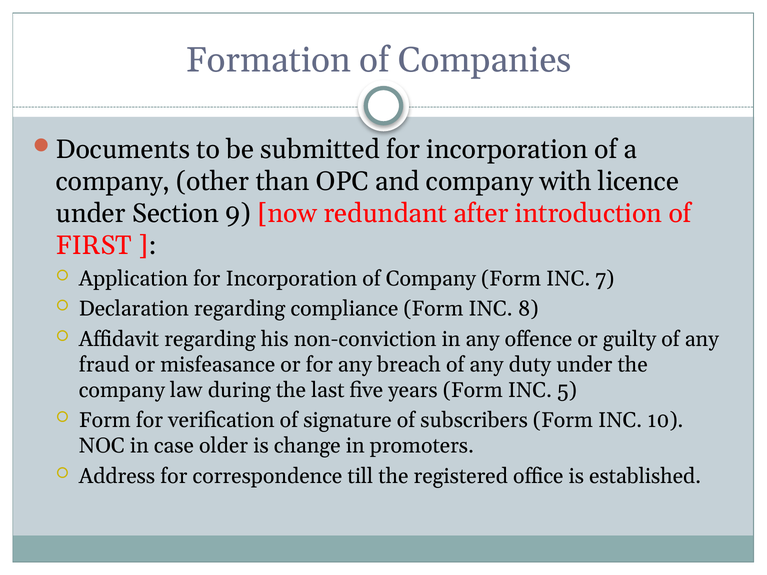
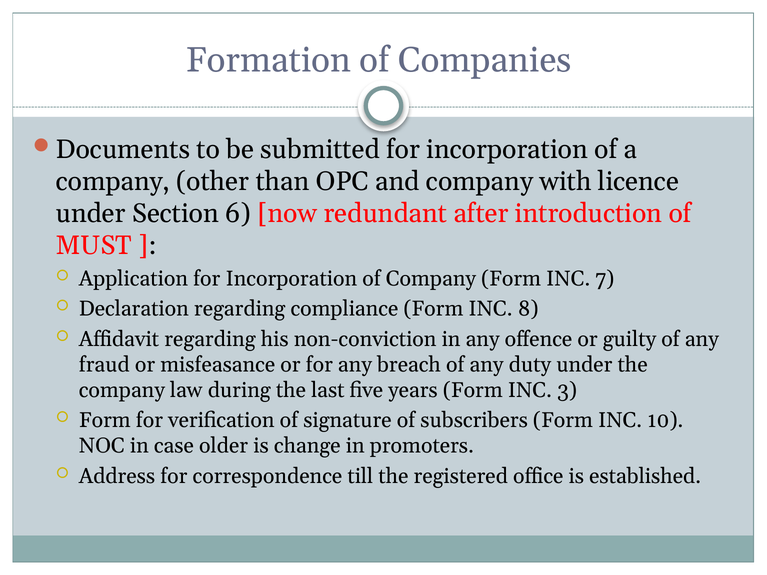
9: 9 -> 6
FIRST: FIRST -> MUST
5: 5 -> 3
